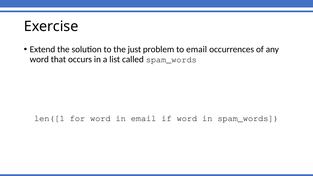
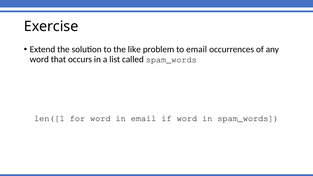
just: just -> like
